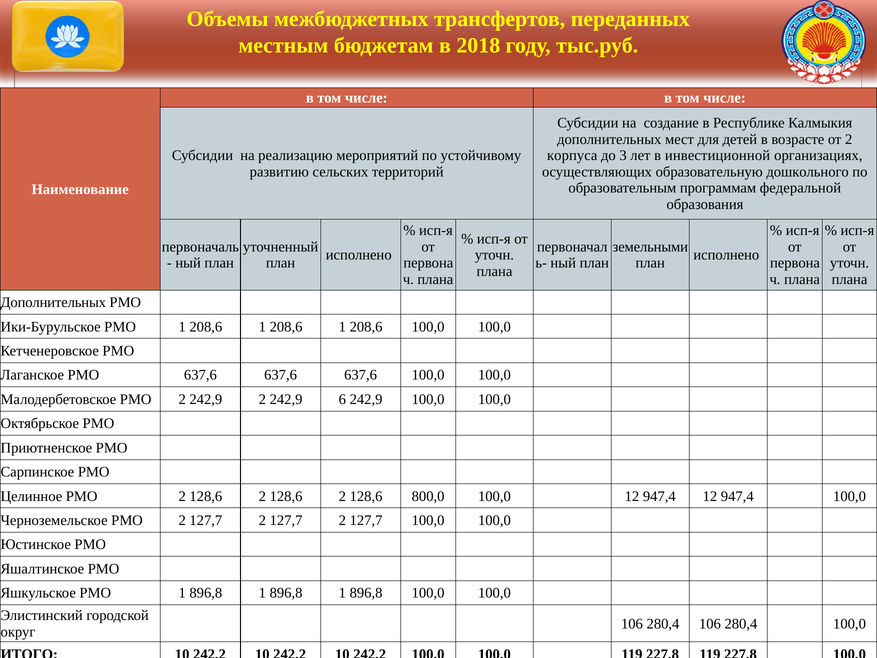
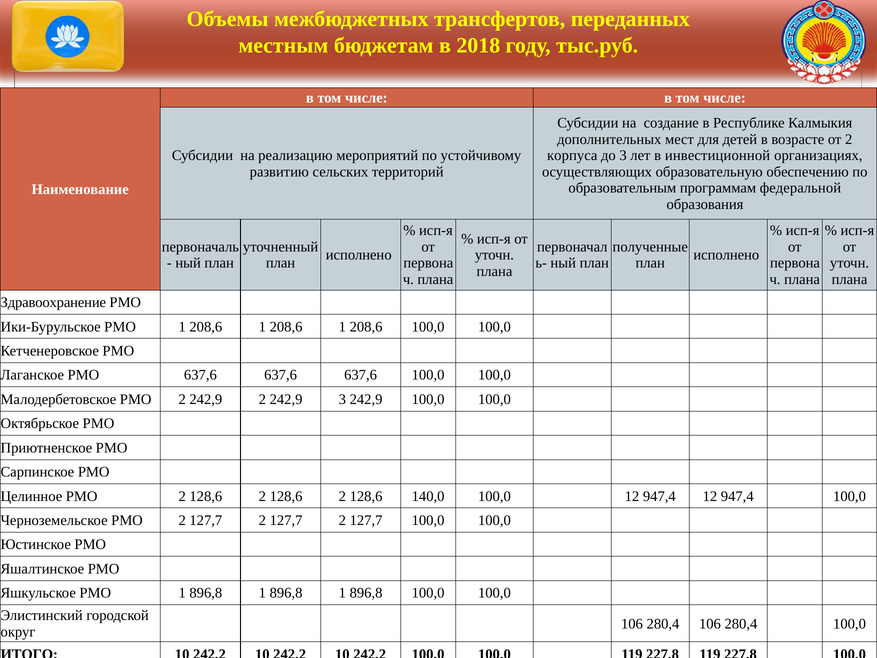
дошкольного: дошкольного -> обеспечению
земельными: земельными -> полученные
Дополнительных at (53, 302): Дополнительных -> Здравоохранение
242,9 6: 6 -> 3
800,0: 800,0 -> 140,0
